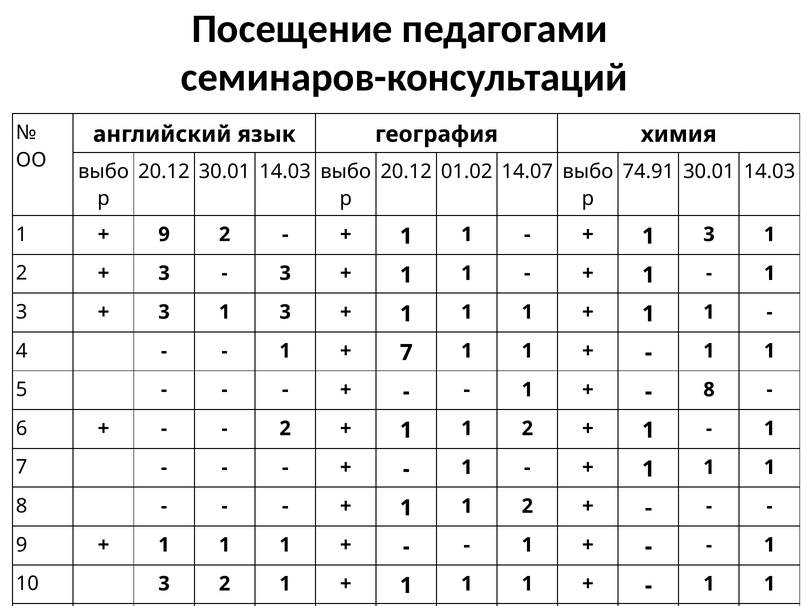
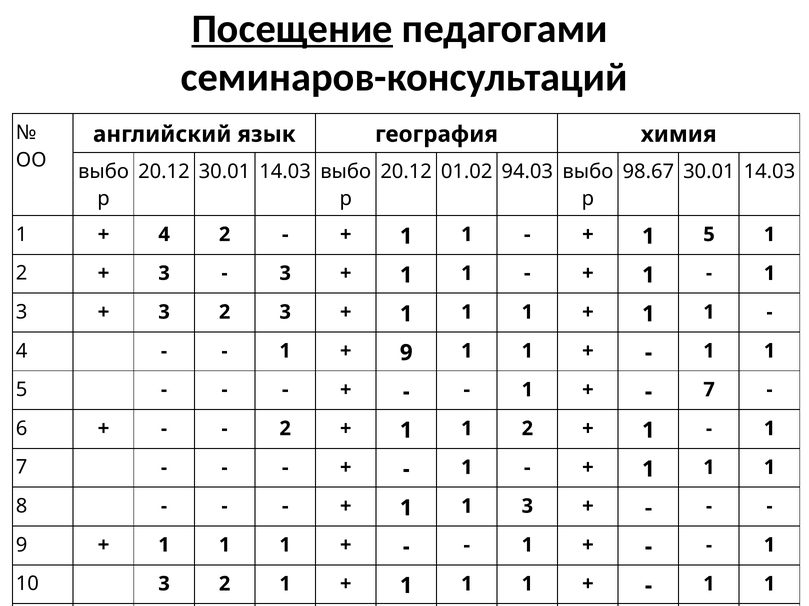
Посещение underline: none -> present
14.07: 14.07 -> 94.03
74.91: 74.91 -> 98.67
9 at (164, 235): 9 -> 4
3 at (709, 235): 3 -> 5
1 at (225, 312): 1 -> 2
7 at (406, 353): 7 -> 9
8 at (709, 390): 8 -> 7
2 at (527, 507): 2 -> 3
